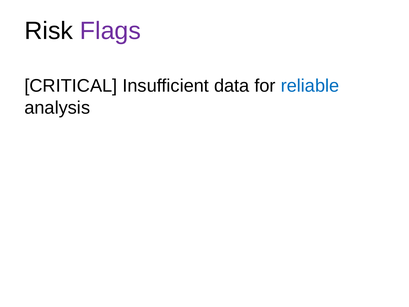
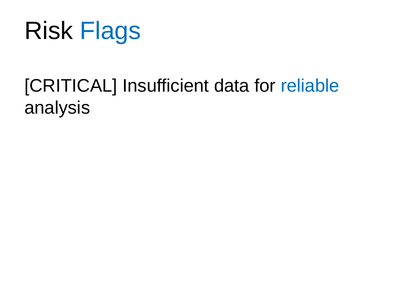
Flags colour: purple -> blue
